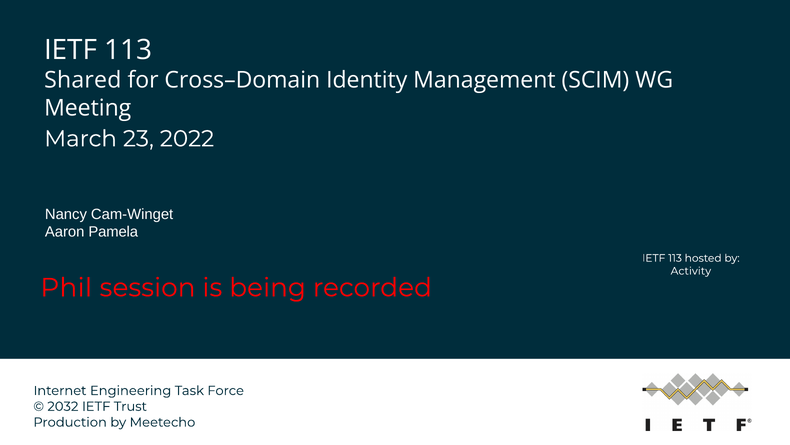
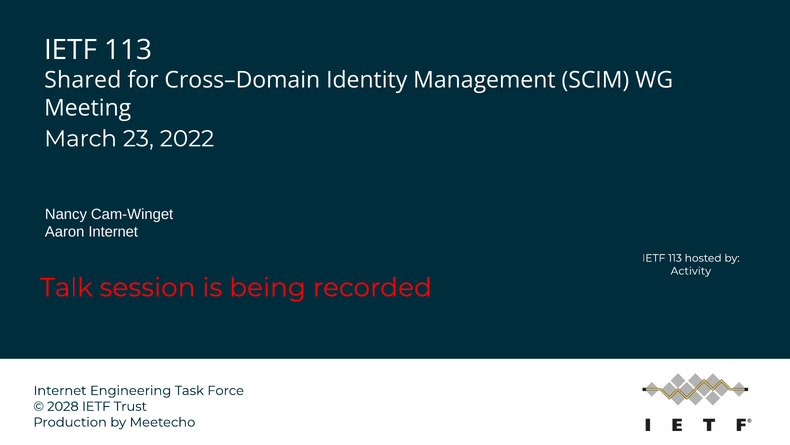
Aaron Pamela: Pamela -> Internet
Phil: Phil -> Talk
2032: 2032 -> 2028
